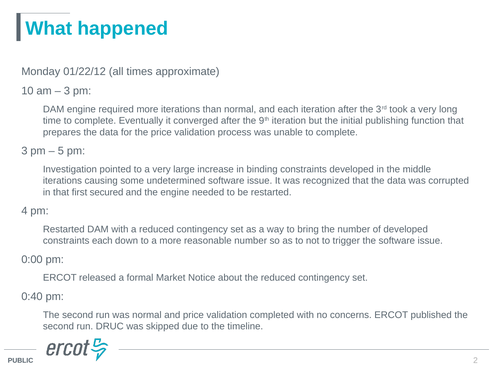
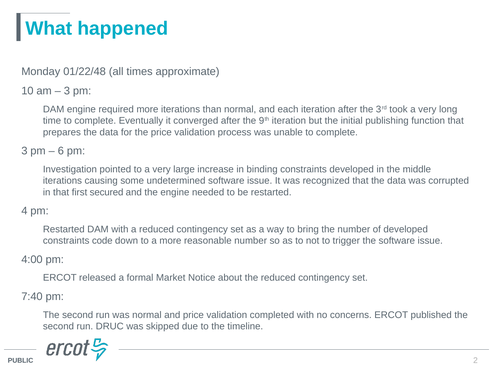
01/22/12: 01/22/12 -> 01/22/48
5: 5 -> 6
constraints each: each -> code
0:00: 0:00 -> 4:00
0:40: 0:40 -> 7:40
